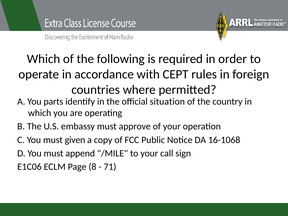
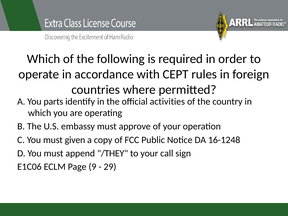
situation: situation -> activities
16-1068: 16-1068 -> 16-1248
/MILE: /MILE -> /THEY
8: 8 -> 9
71: 71 -> 29
